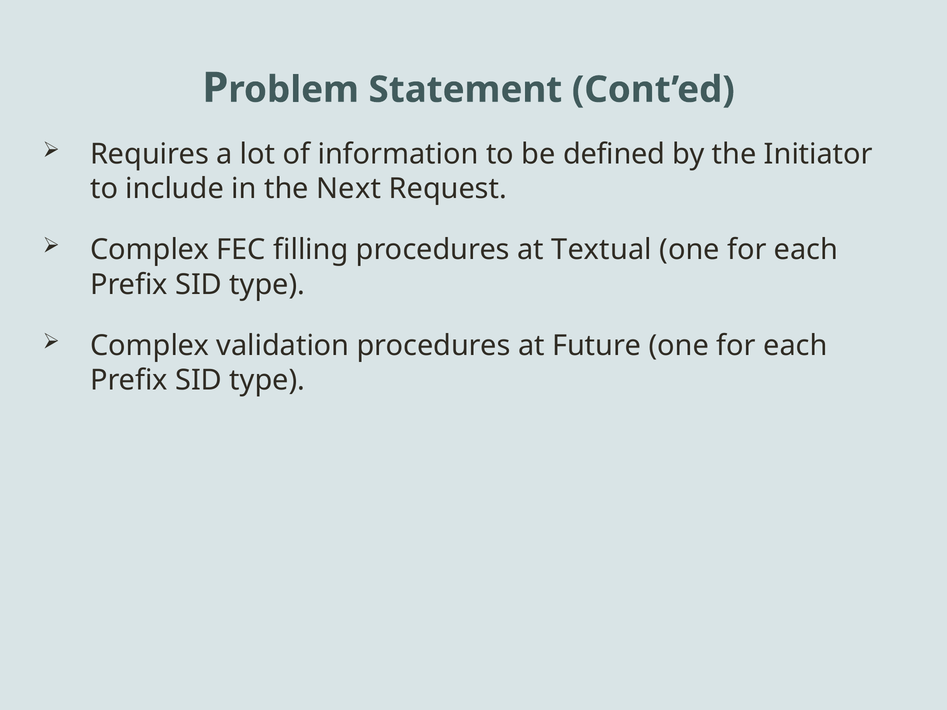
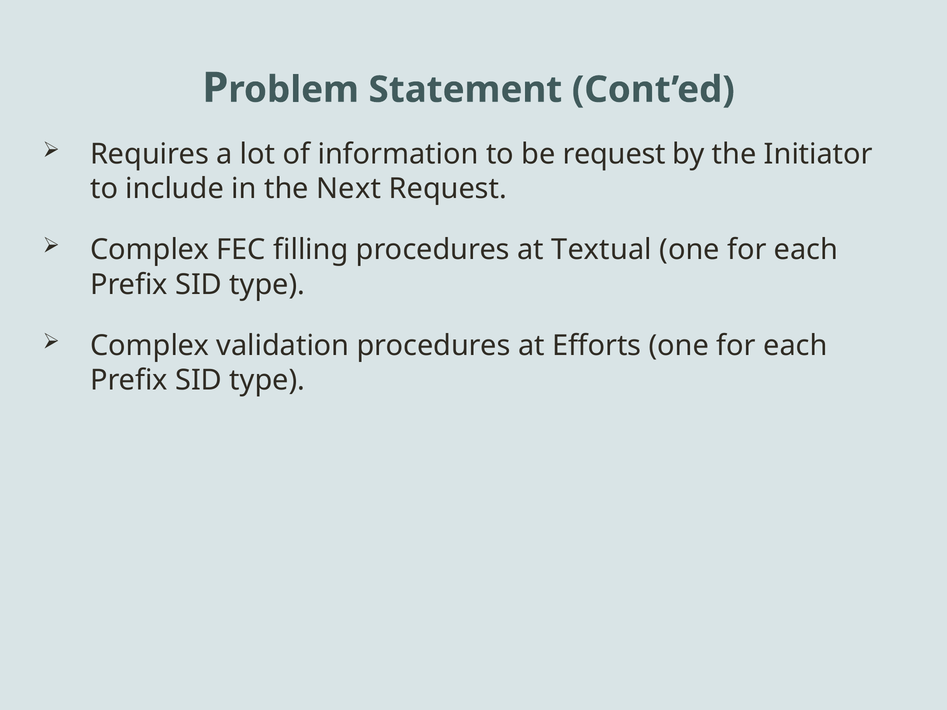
be defined: defined -> request
Future: Future -> Efforts
